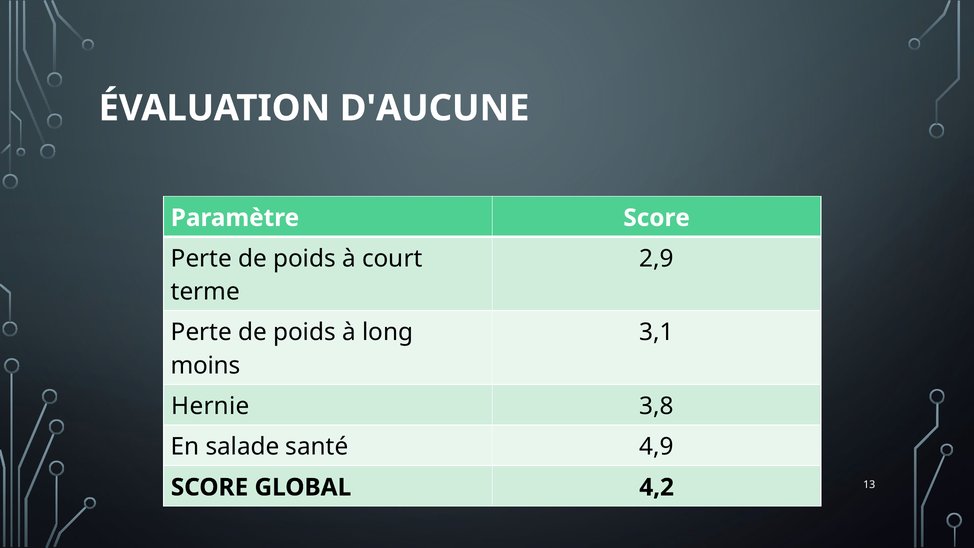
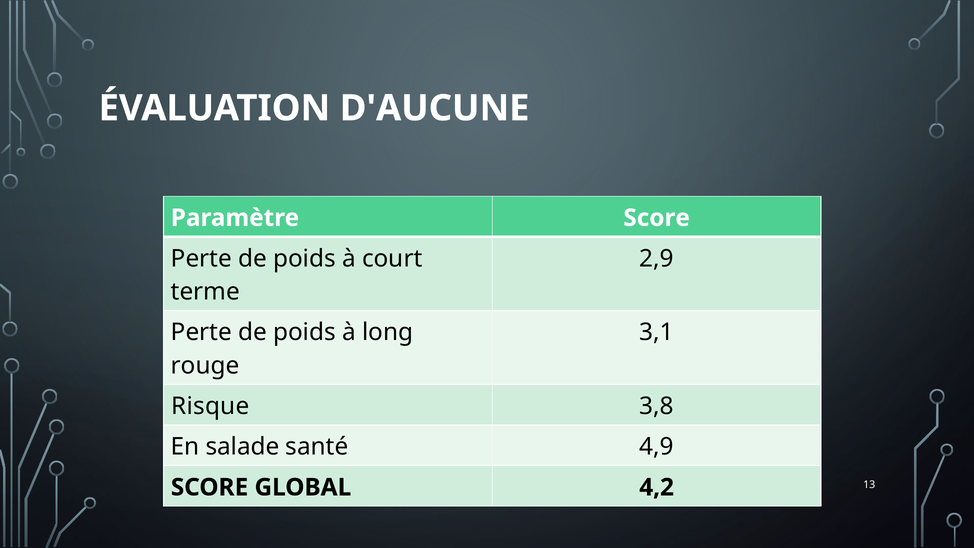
moins: moins -> rouge
Hernie: Hernie -> Risque
